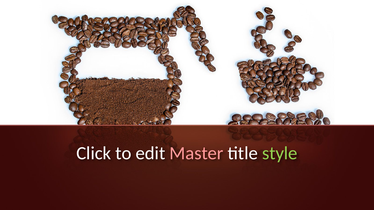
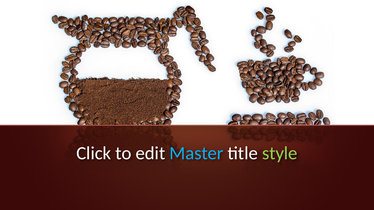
Master colour: pink -> light blue
